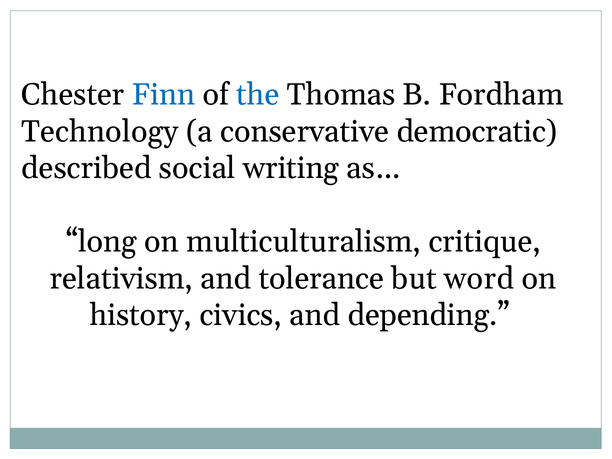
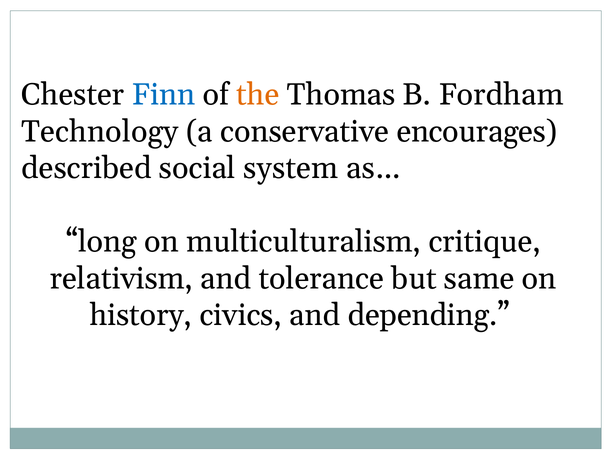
the colour: blue -> orange
democratic: democratic -> encourages
writing: writing -> system
word: word -> same
